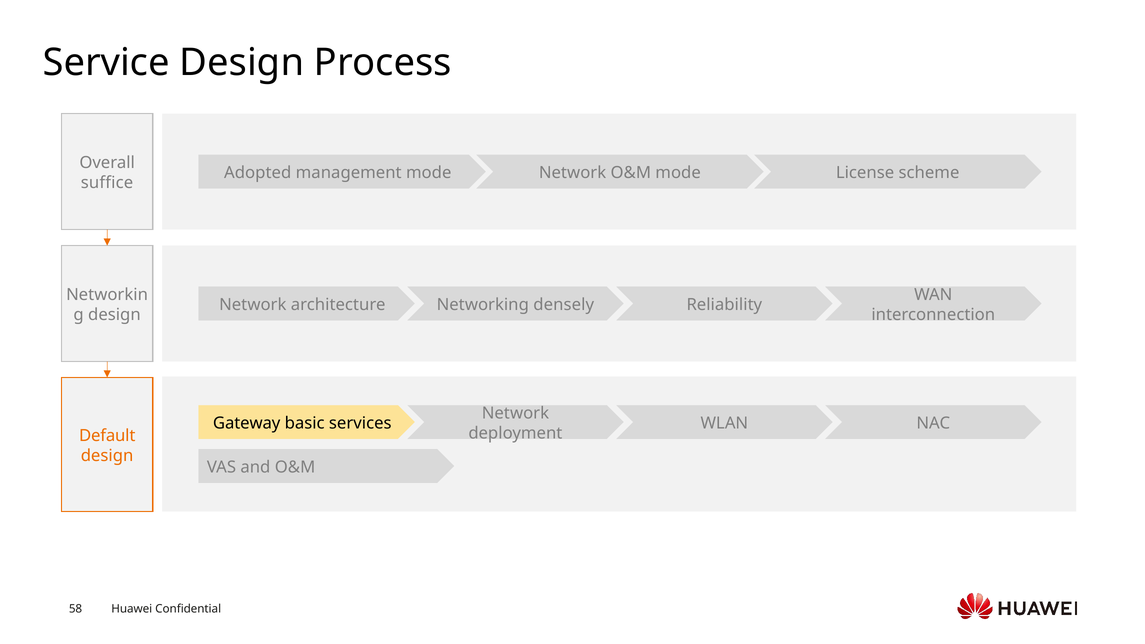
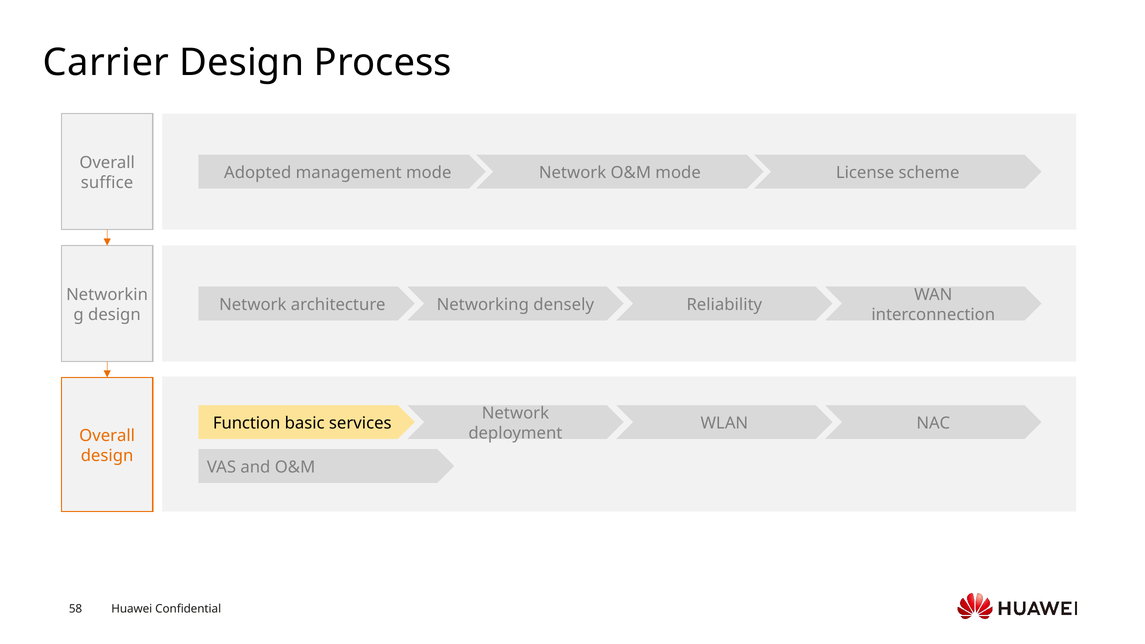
Service: Service -> Carrier
Gateway: Gateway -> Function
Default at (107, 436): Default -> Overall
